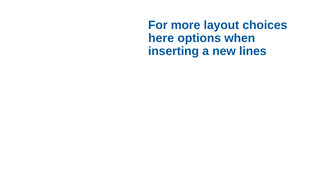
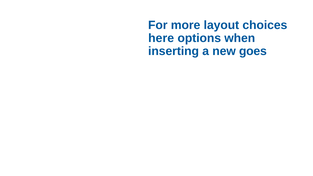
lines: lines -> goes
